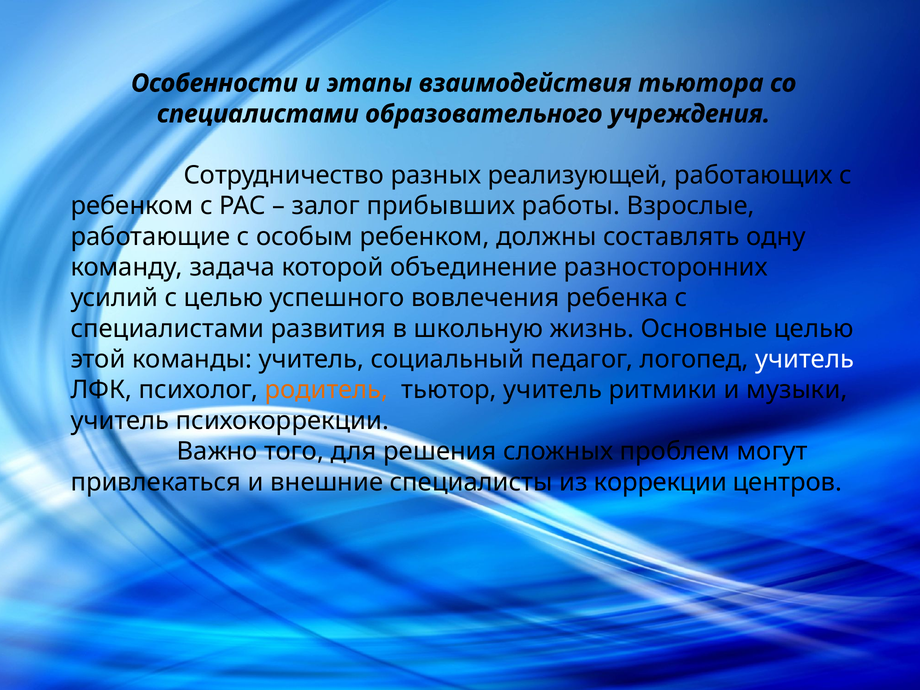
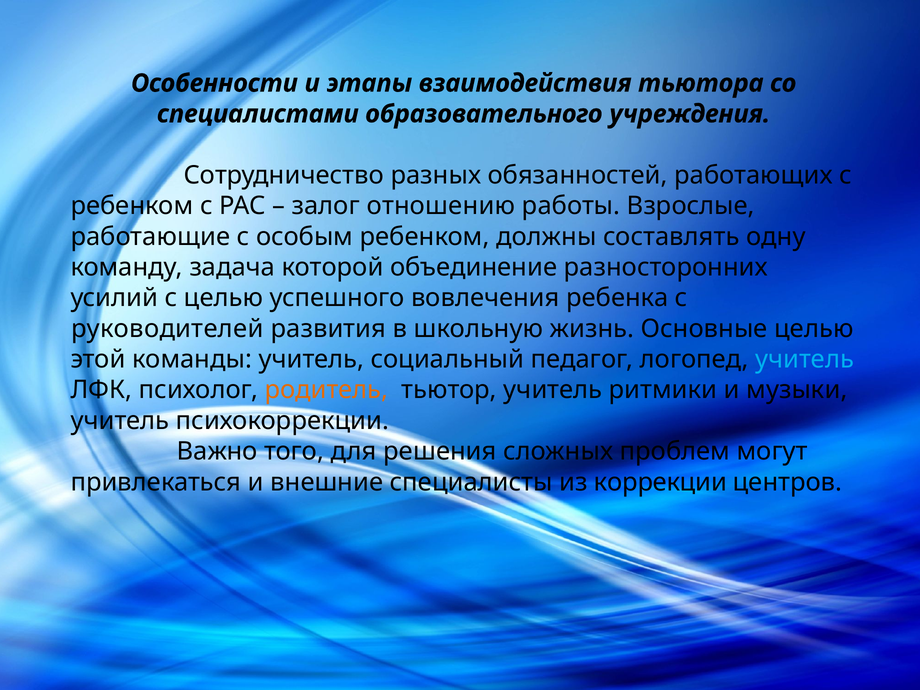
реализующей: реализующей -> обязанностей
прибывших: прибывших -> отношению
специалистами at (167, 329): специалистами -> руководителей
учитель at (805, 359) colour: white -> light blue
